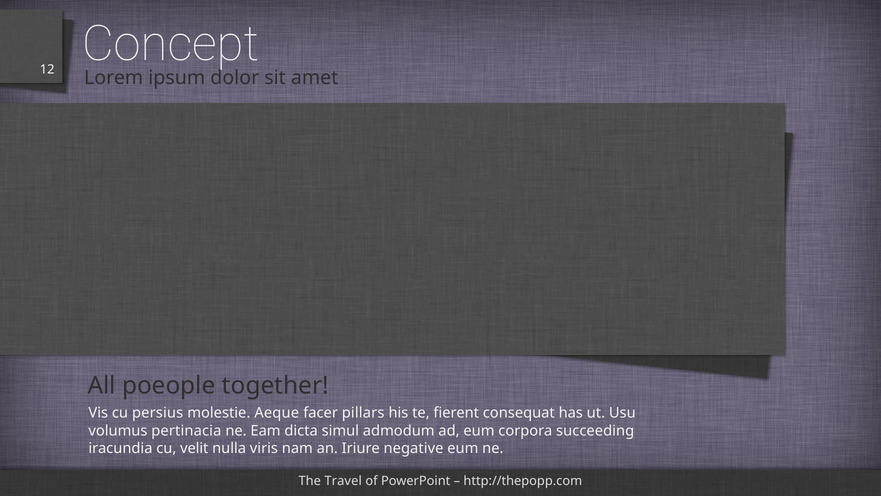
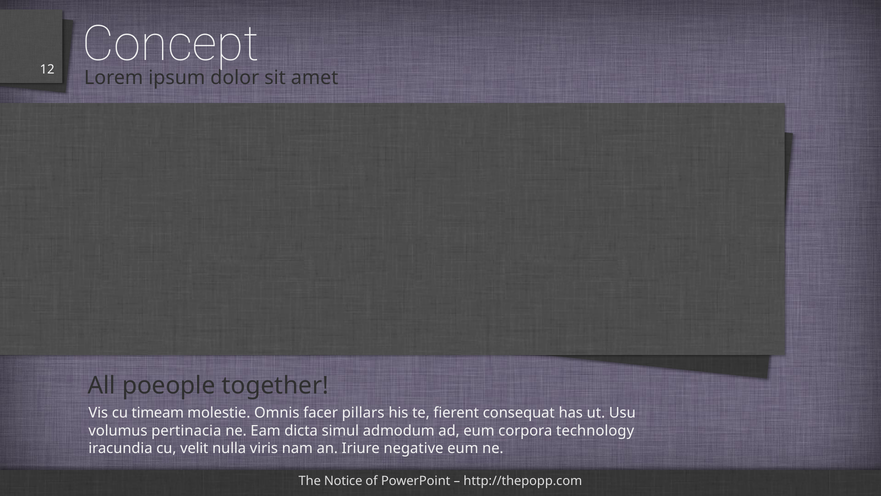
persius: persius -> timeam
Aeque: Aeque -> Omnis
succeeding: succeeding -> technology
Travel: Travel -> Notice
